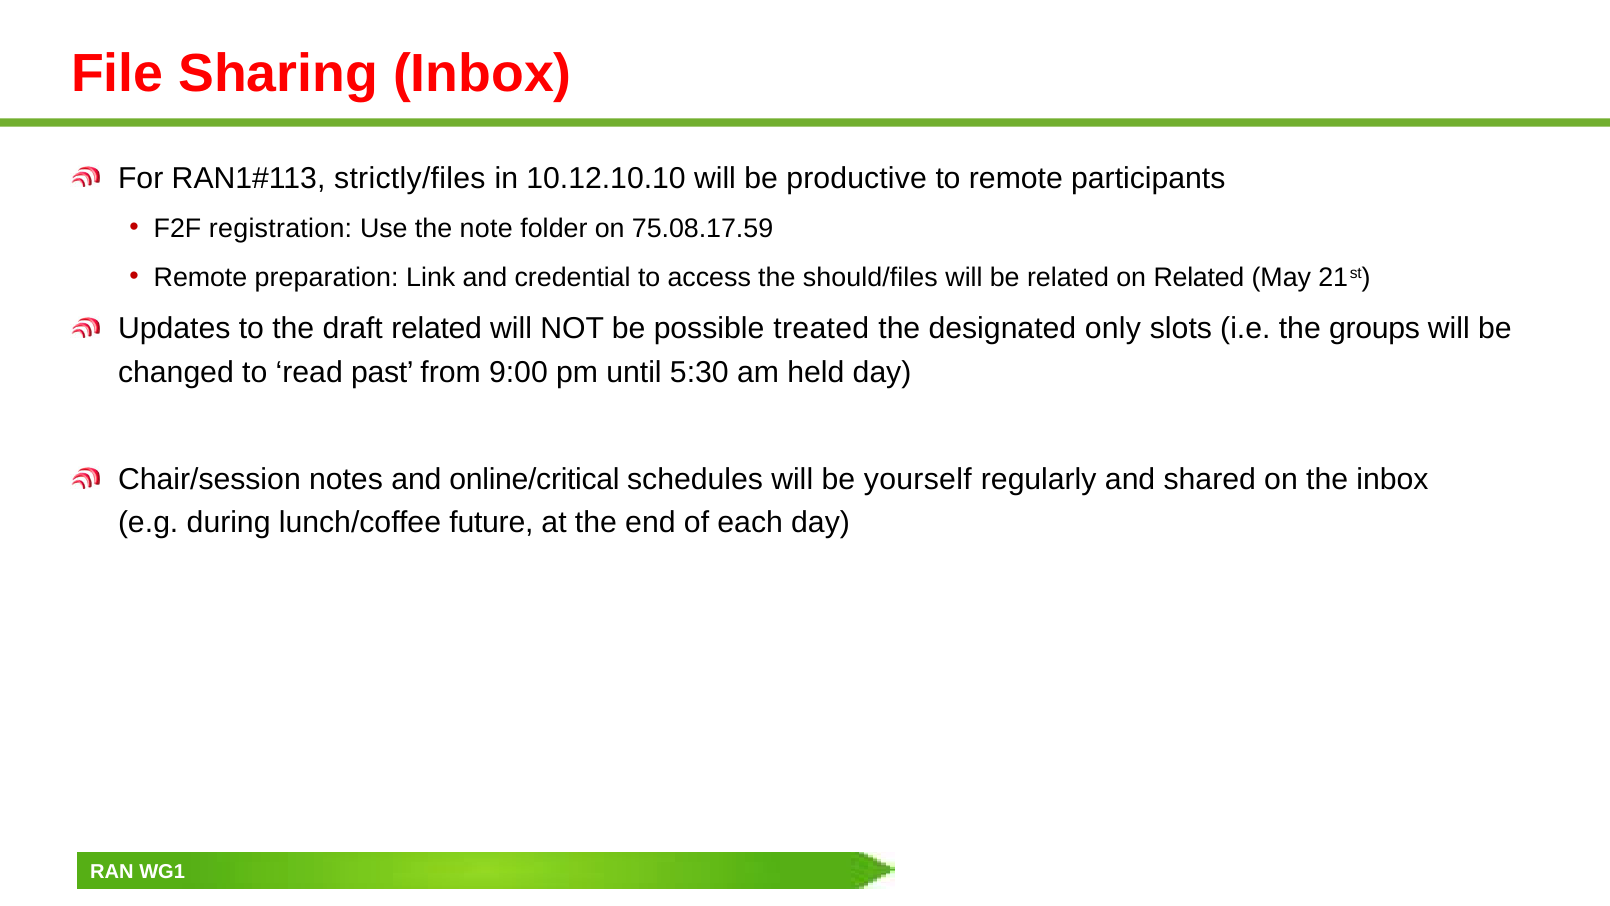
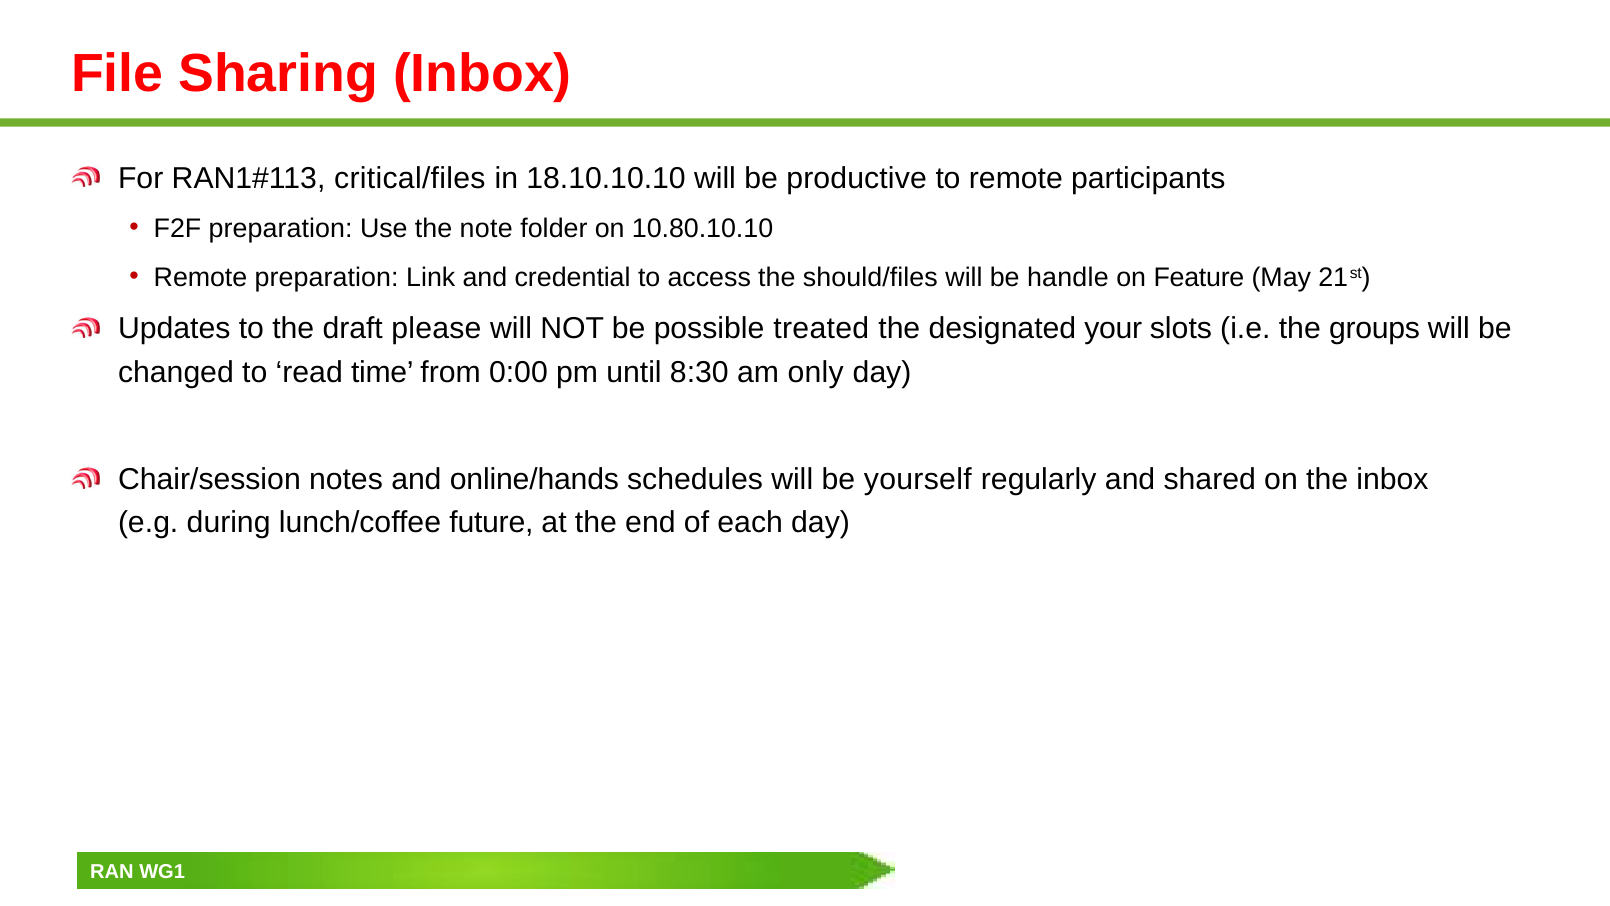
strictly/files: strictly/files -> critical/files
10.12.10.10: 10.12.10.10 -> 18.10.10.10
F2F registration: registration -> preparation
75.08.17.59: 75.08.17.59 -> 10.80.10.10
be related: related -> handle
on Related: Related -> Feature
draft related: related -> please
only: only -> your
past: past -> time
9:00: 9:00 -> 0:00
5:30: 5:30 -> 8:30
held: held -> only
online/critical: online/critical -> online/hands
